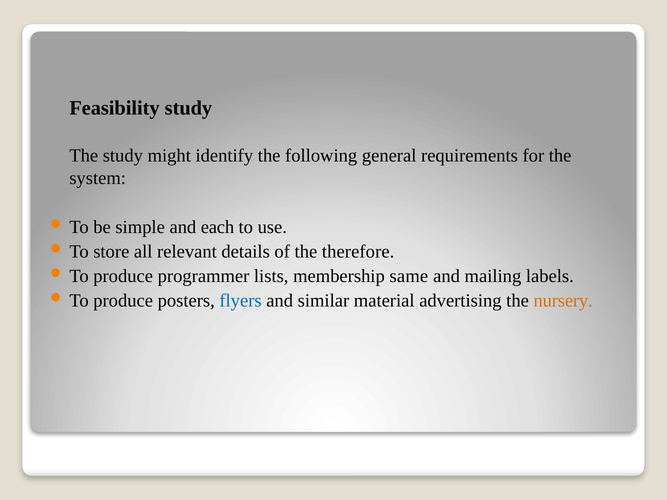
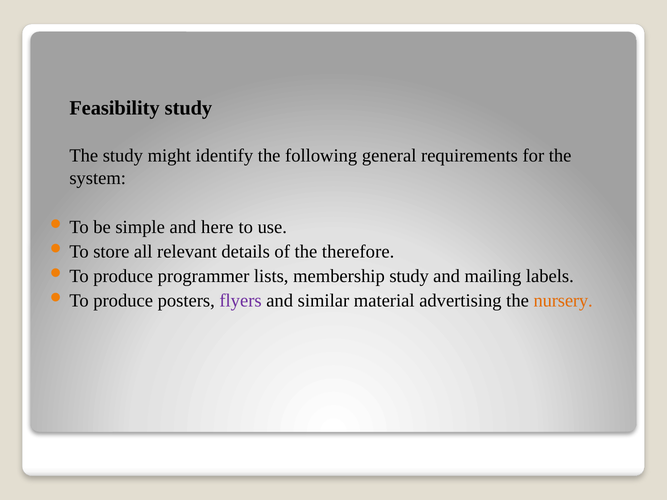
each: each -> here
membership same: same -> study
flyers colour: blue -> purple
